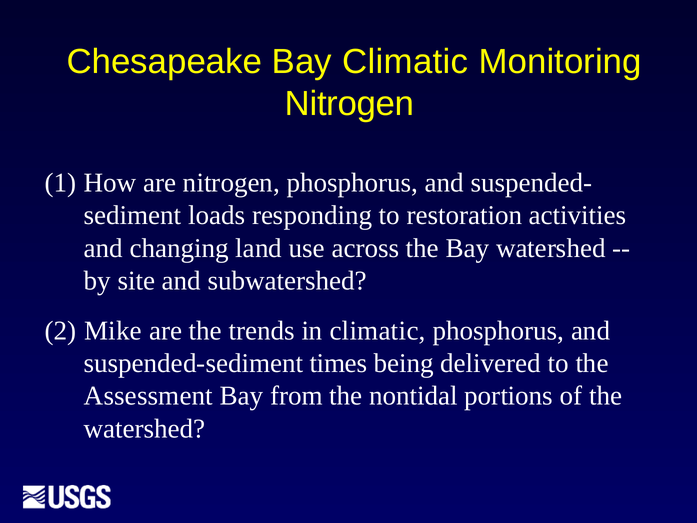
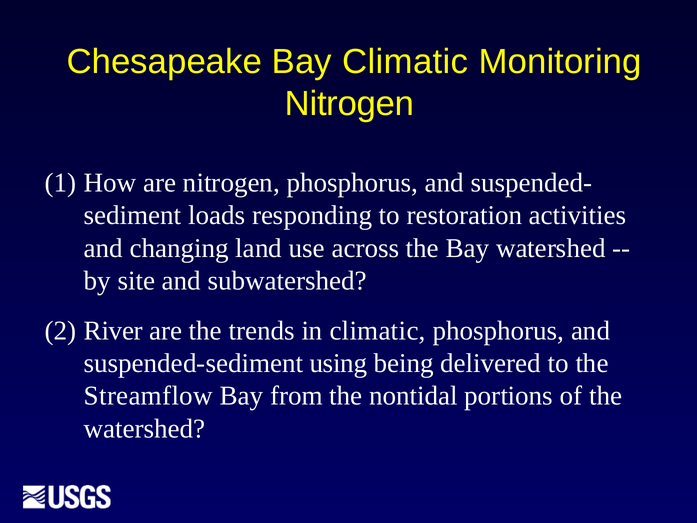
Mike: Mike -> River
times: times -> using
Assessment: Assessment -> Streamflow
